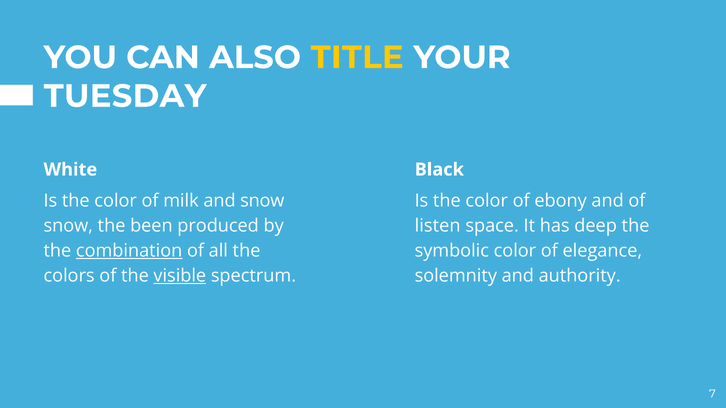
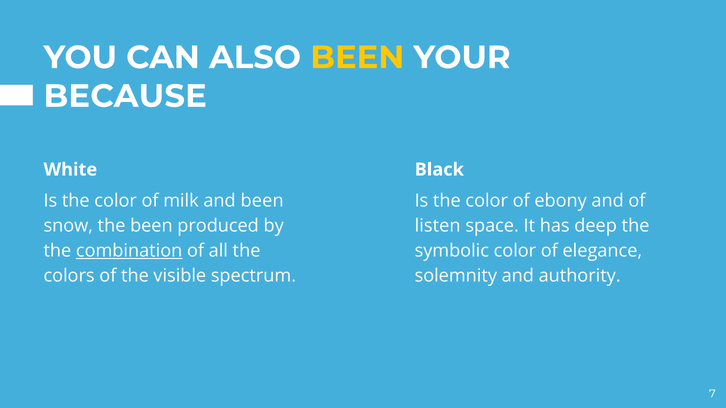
ALSO TITLE: TITLE -> BEEN
TUESDAY: TUESDAY -> BECAUSE
and snow: snow -> been
visible underline: present -> none
